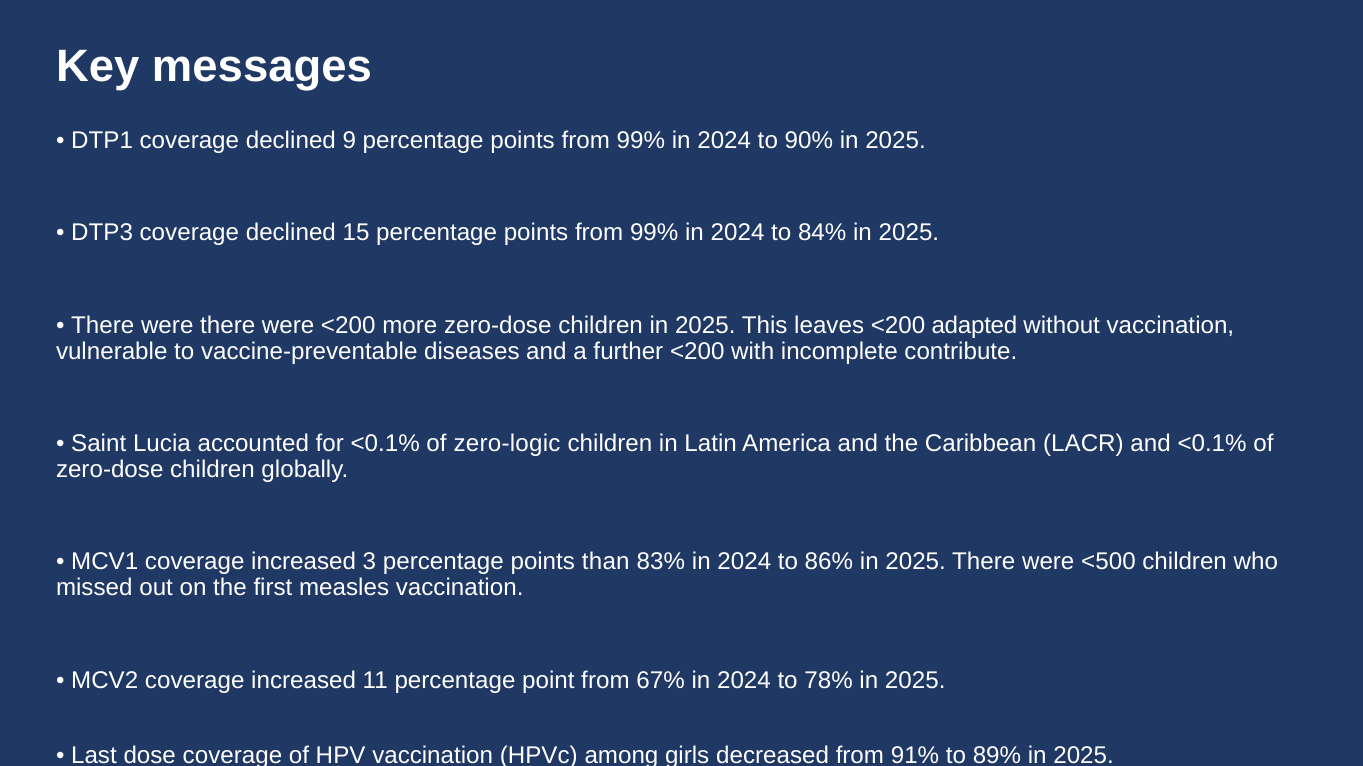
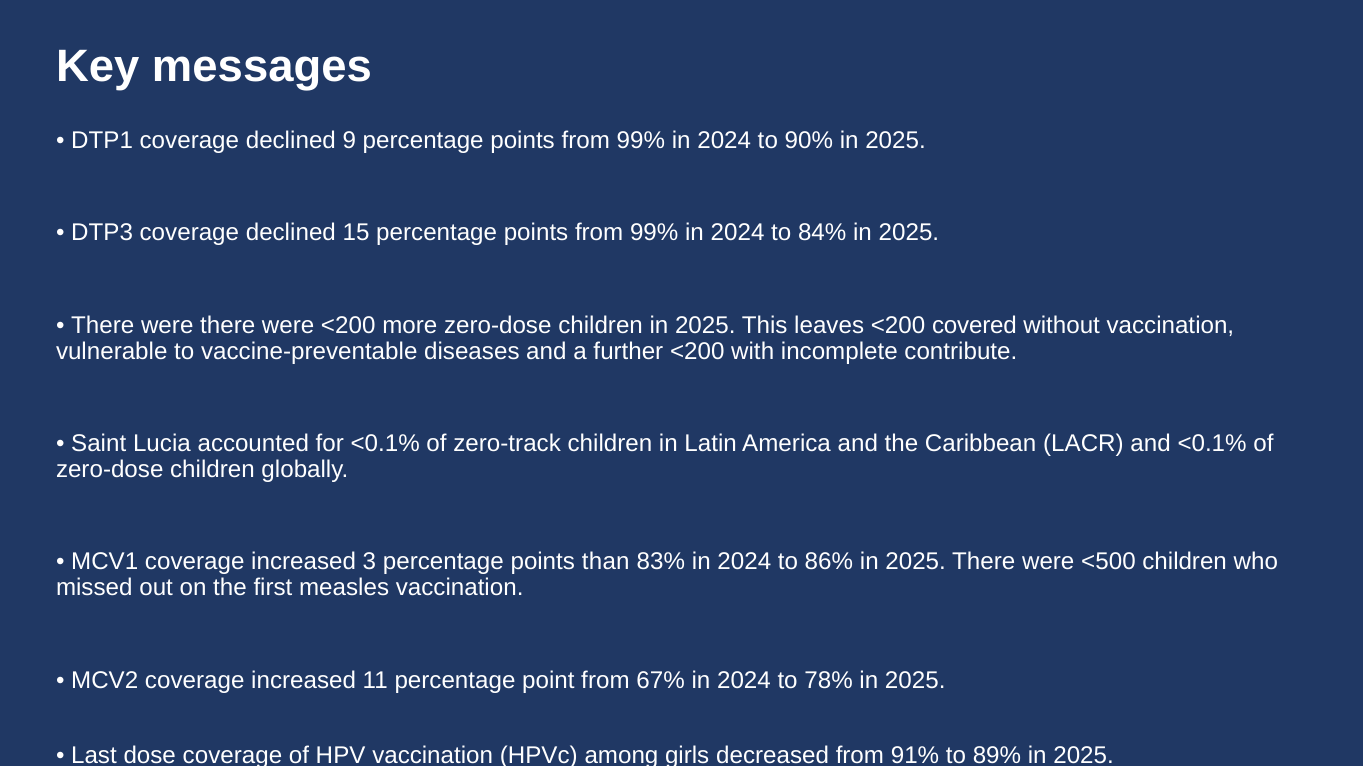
adapted: adapted -> covered
zero-logic: zero-logic -> zero-track
